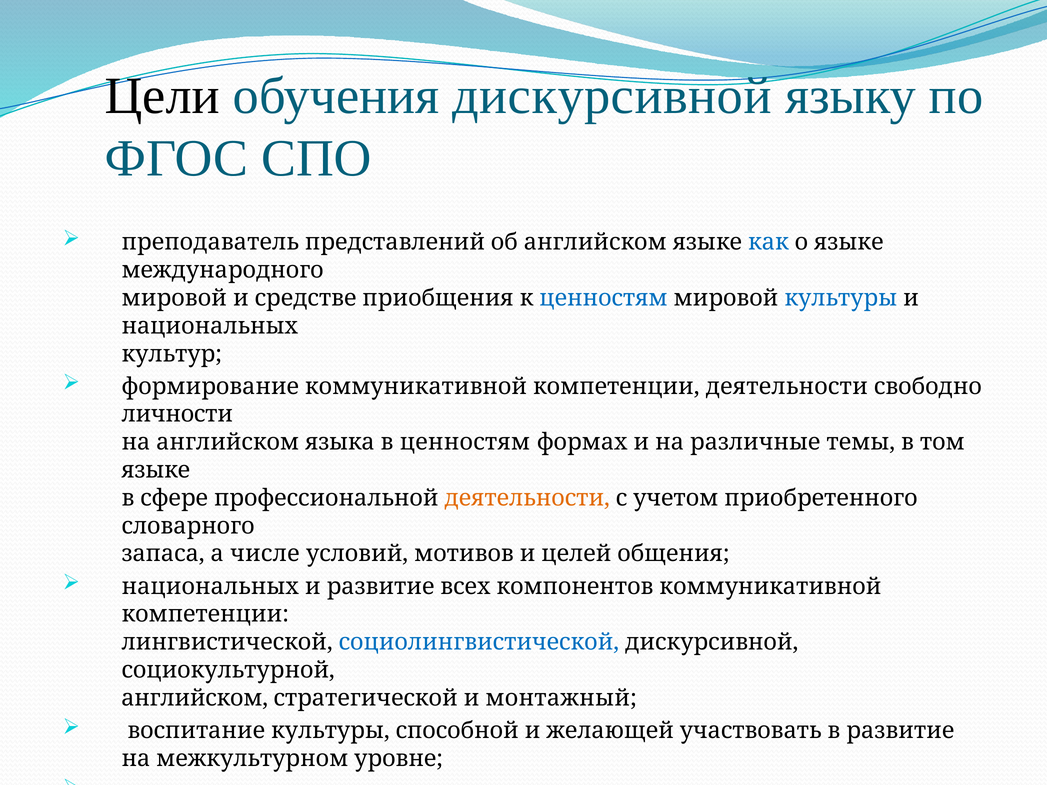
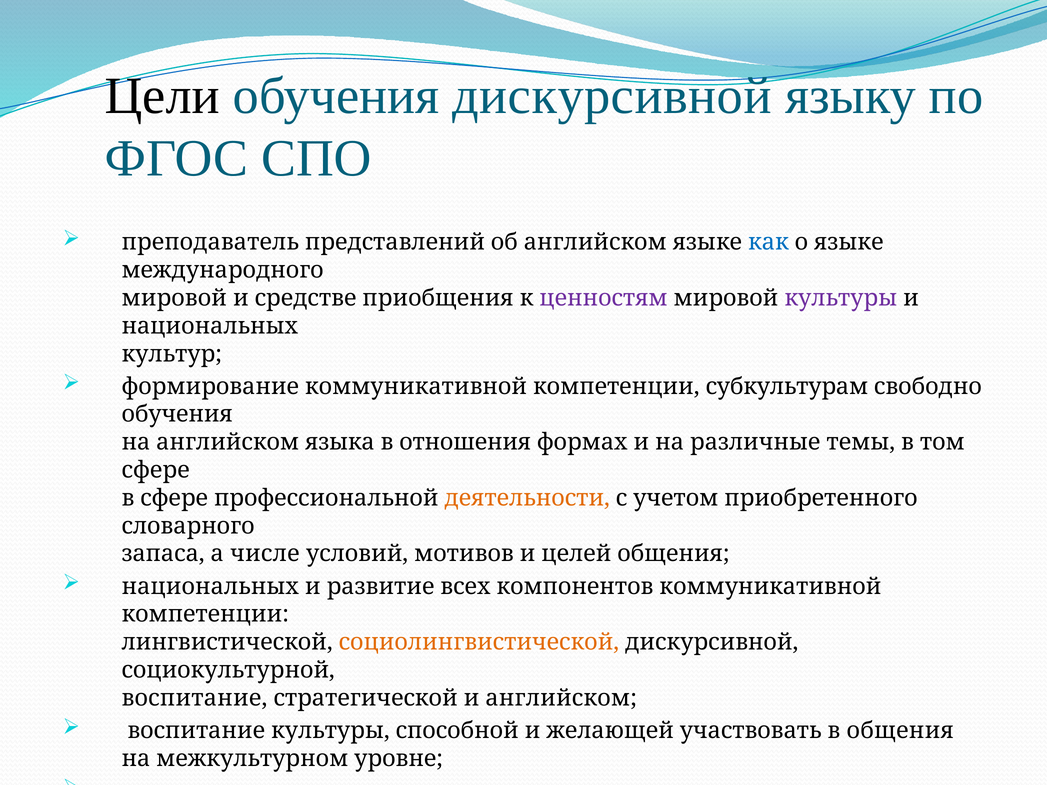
ценностям at (604, 298) colour: blue -> purple
культуры at (841, 298) colour: blue -> purple
компетенции деятельности: деятельности -> субкультурам
личности at (177, 414): личности -> обучения
в ценностям: ценностям -> отношения
языке at (156, 470): языке -> сфере
социолингвистической colour: blue -> orange
английском at (195, 698): английском -> воспитание
и монтажный: монтажный -> английском
в развитие: развитие -> общения
